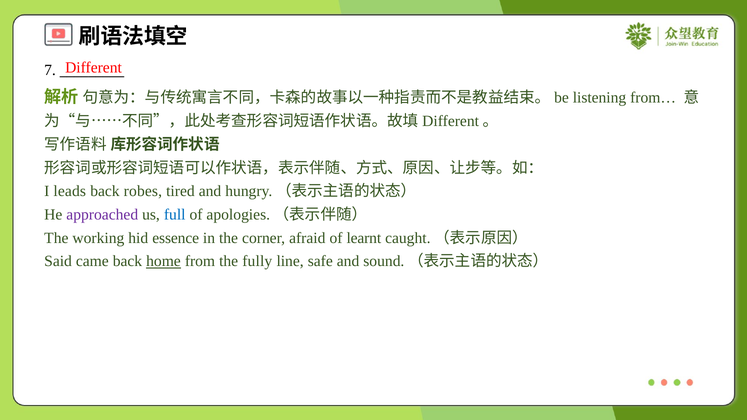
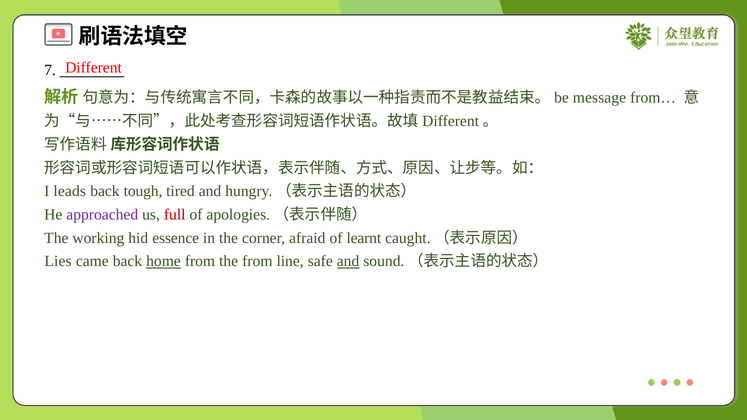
listening: listening -> message
robes: robes -> tough
full colour: blue -> red
Said: Said -> Lies
the fully: fully -> from
and at (348, 261) underline: none -> present
